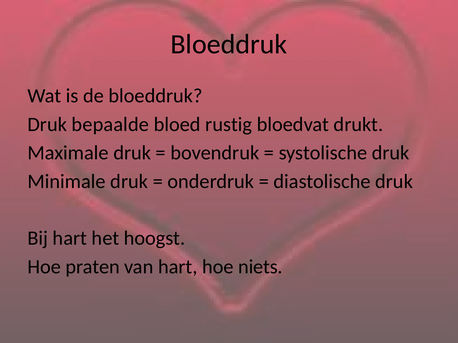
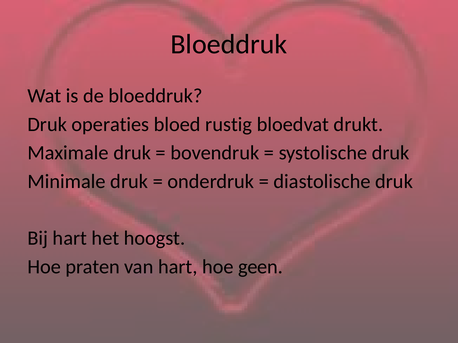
bepaalde: bepaalde -> operaties
niets: niets -> geen
